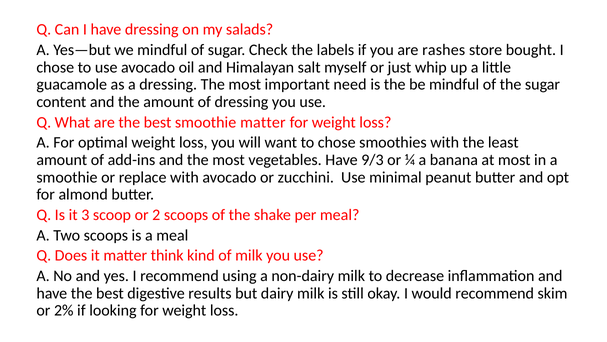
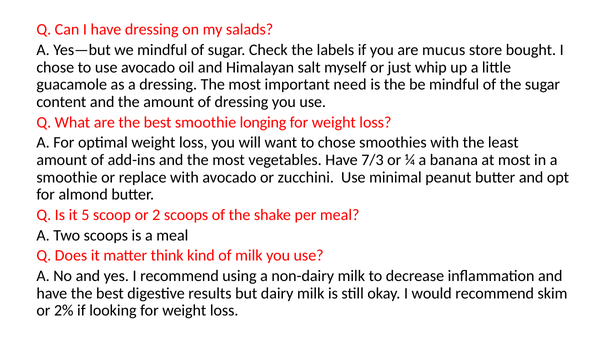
rashes: rashes -> mucus
smoothie matter: matter -> longing
9/3: 9/3 -> 7/3
3: 3 -> 5
